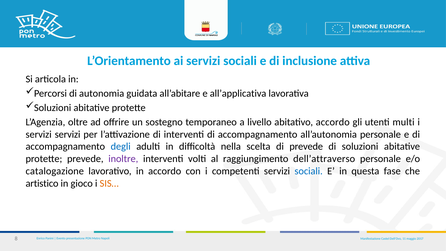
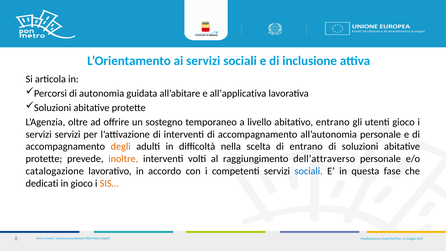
abitativo accordo: accordo -> entrano
utenti multi: multi -> gioco
degli colour: blue -> orange
di prevede: prevede -> entrano
inoltre colour: purple -> orange
artistico: artistico -> dedicati
